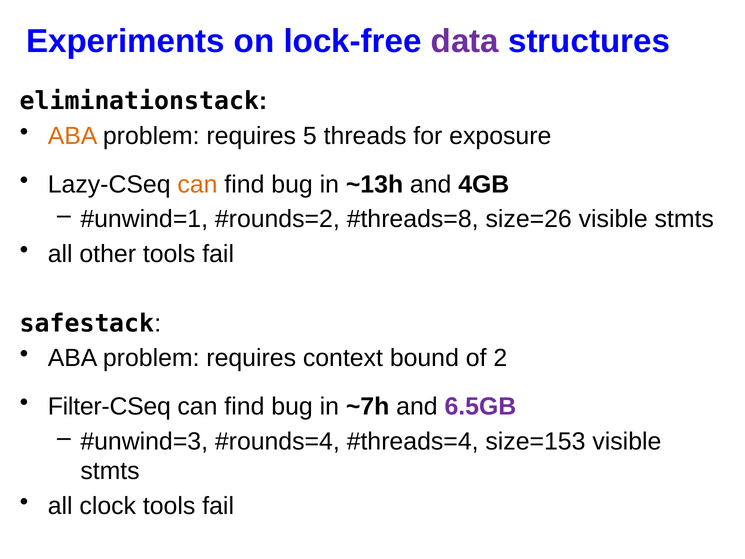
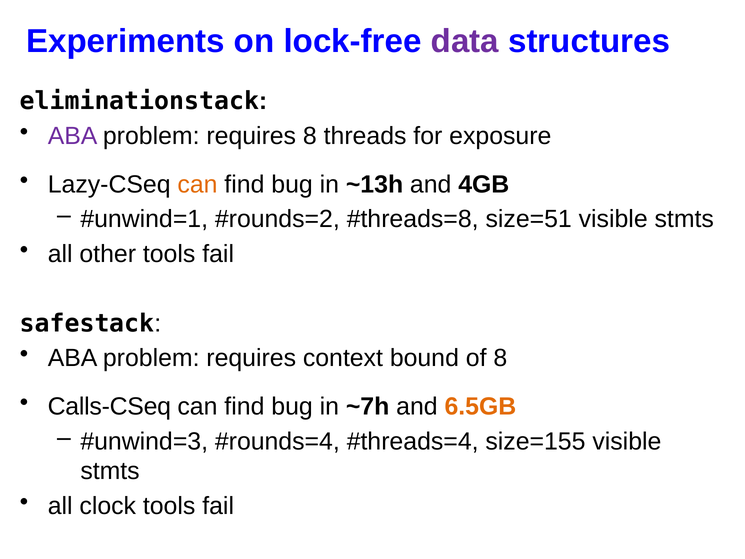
ABA at (73, 136) colour: orange -> purple
requires 5: 5 -> 8
size=26: size=26 -> size=51
of 2: 2 -> 8
Filter-CSeq: Filter-CSeq -> Calls-CSeq
6.5GB colour: purple -> orange
size=153: size=153 -> size=155
